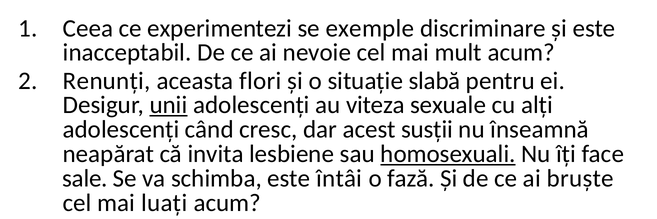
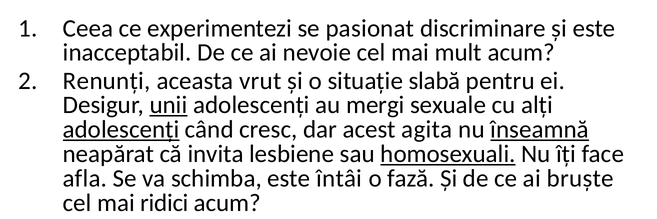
exemple: exemple -> pasionat
flori: flori -> vrut
viteza: viteza -> mergi
adolescenți at (121, 130) underline: none -> present
susții: susții -> agita
înseamnă underline: none -> present
sale: sale -> afla
luați: luați -> ridici
